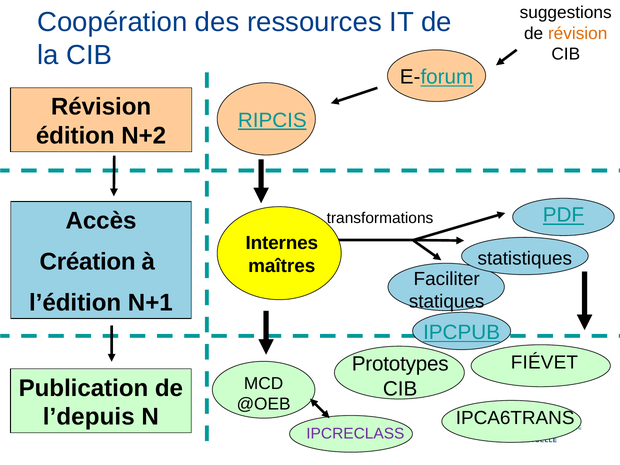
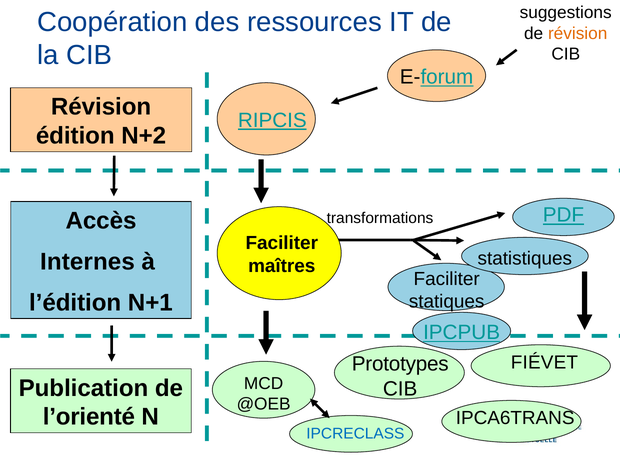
Internes at (282, 243): Internes -> Faciliter
Création: Création -> Internes
l’depuis: l’depuis -> l’orienté
IPCRECLASS colour: purple -> blue
